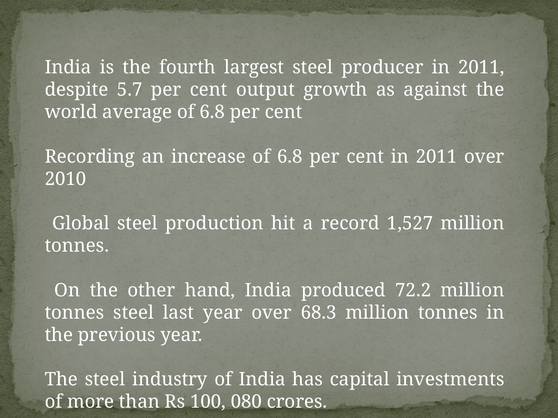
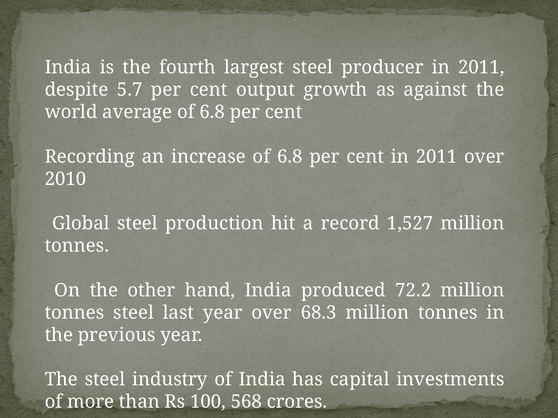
080: 080 -> 568
